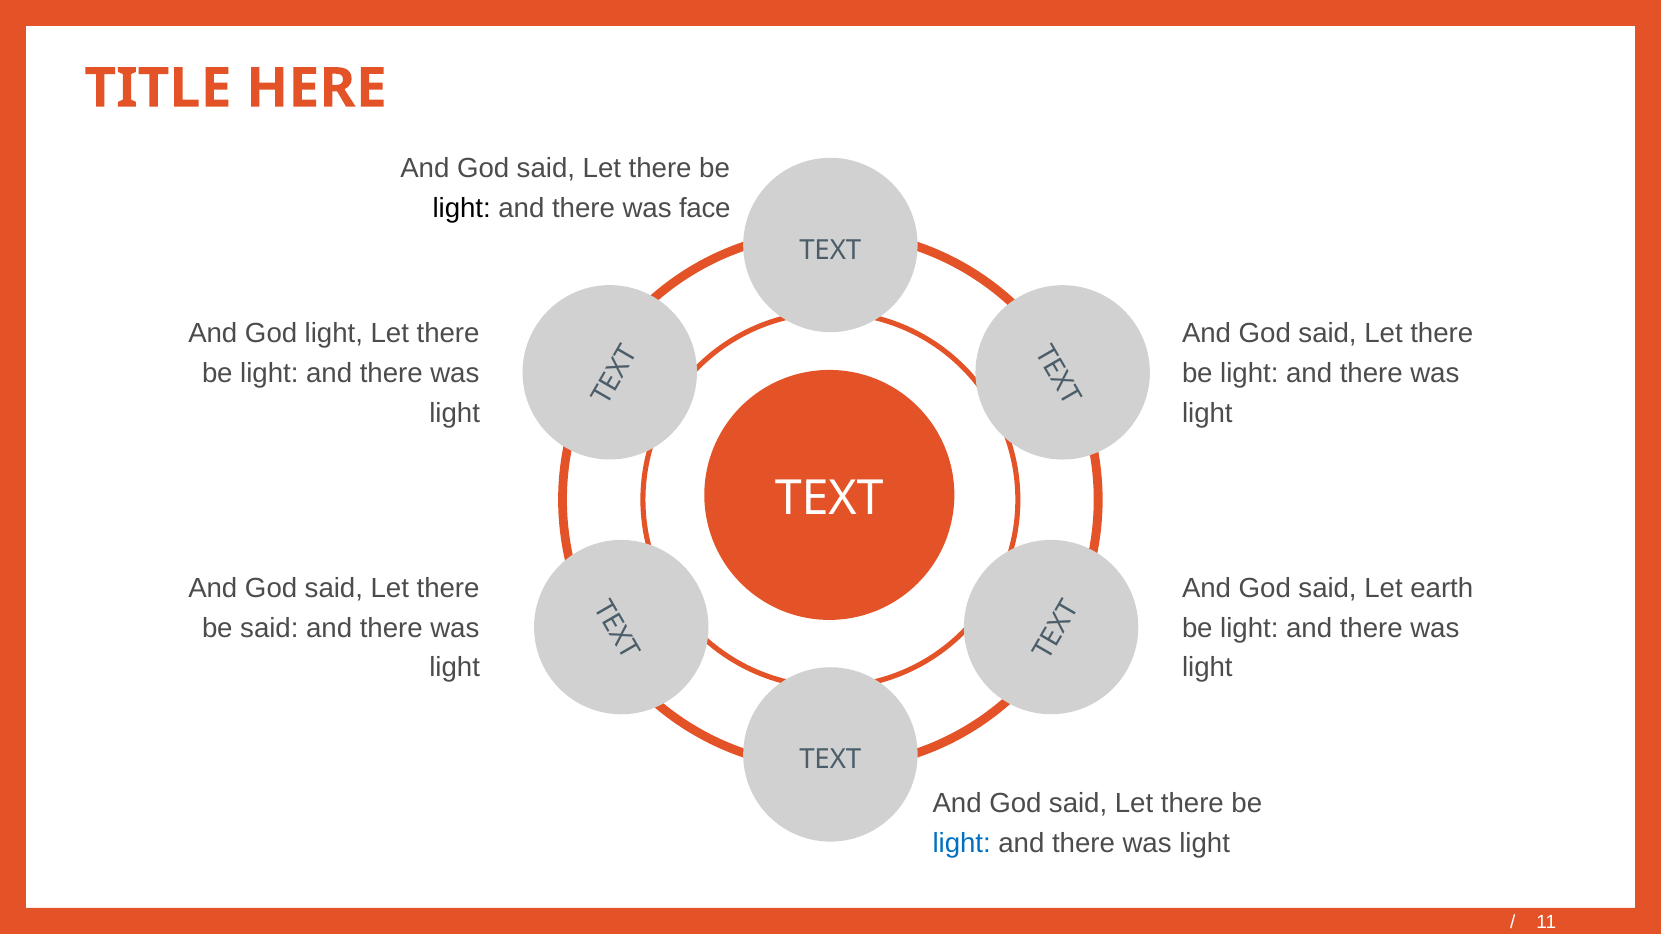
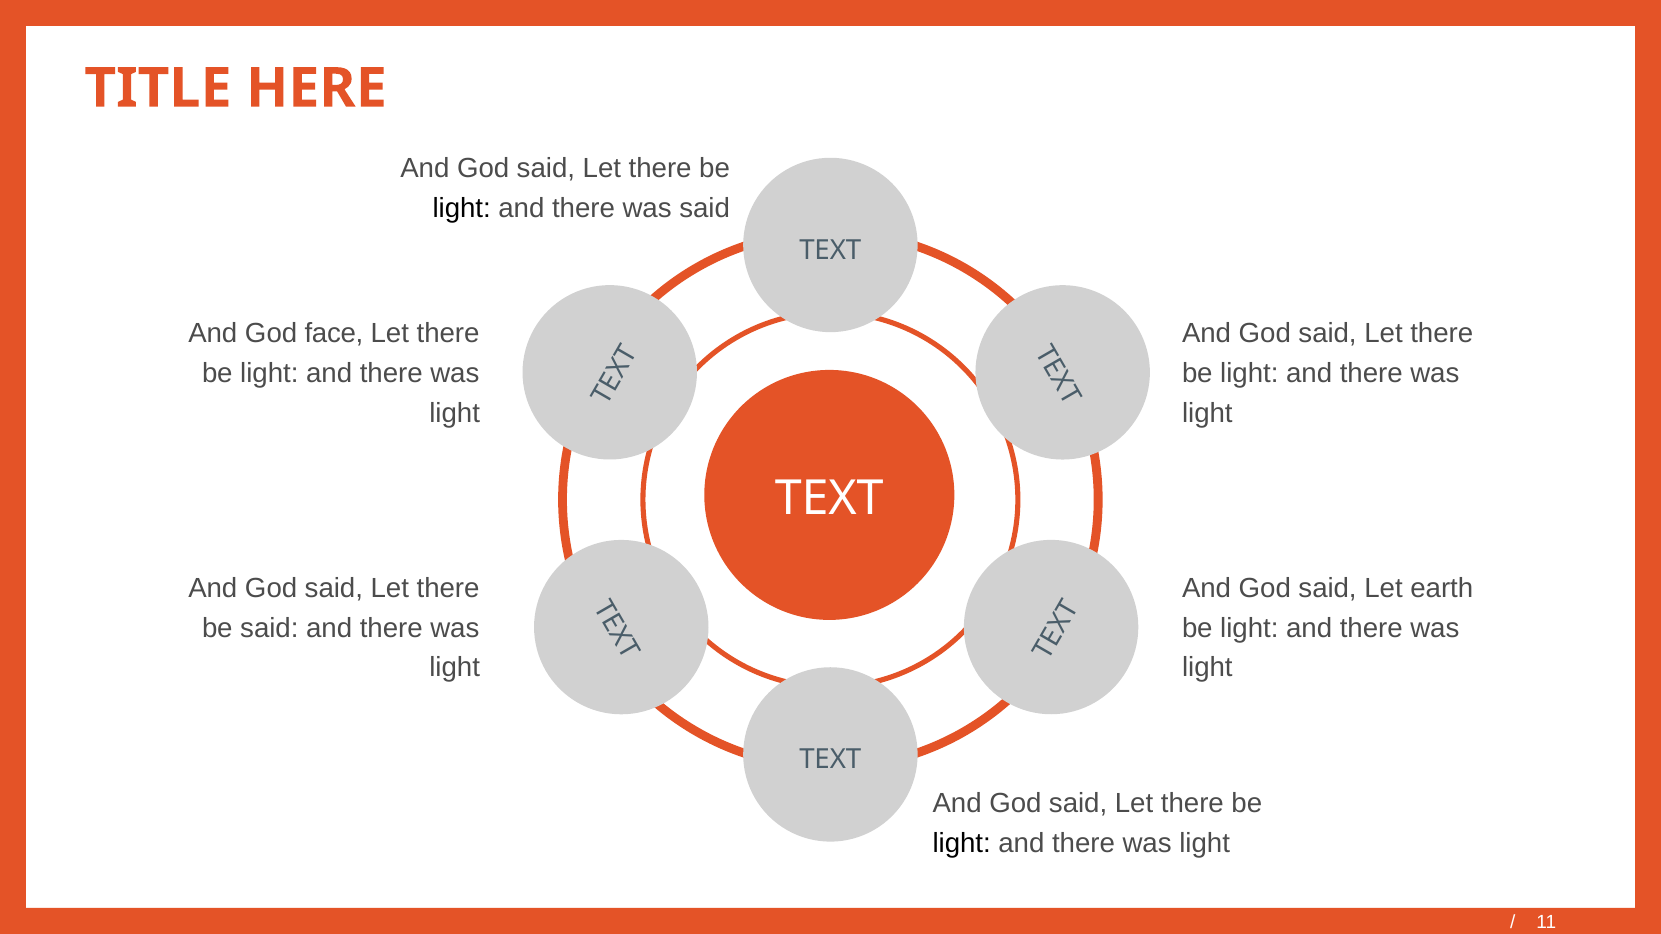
was face: face -> said
God light: light -> face
light at (962, 843) colour: blue -> black
